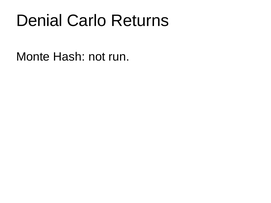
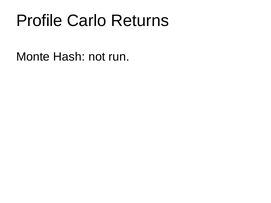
Denial: Denial -> Profile
